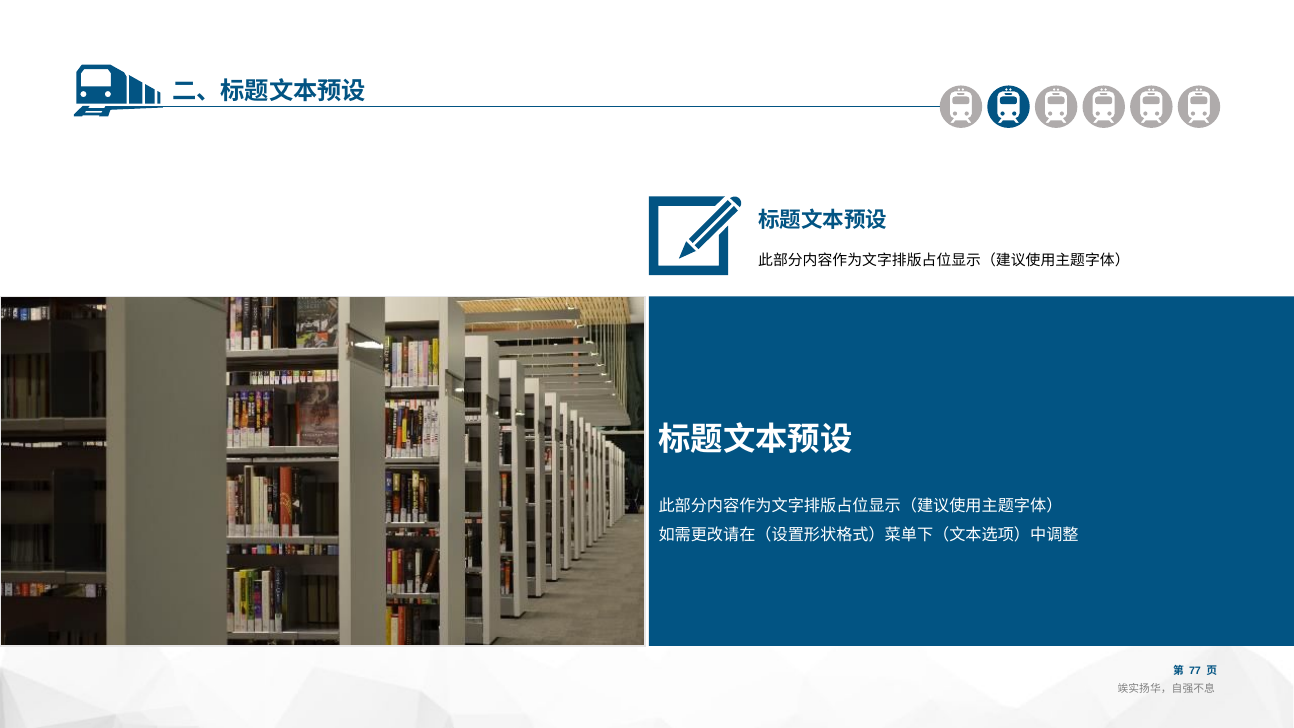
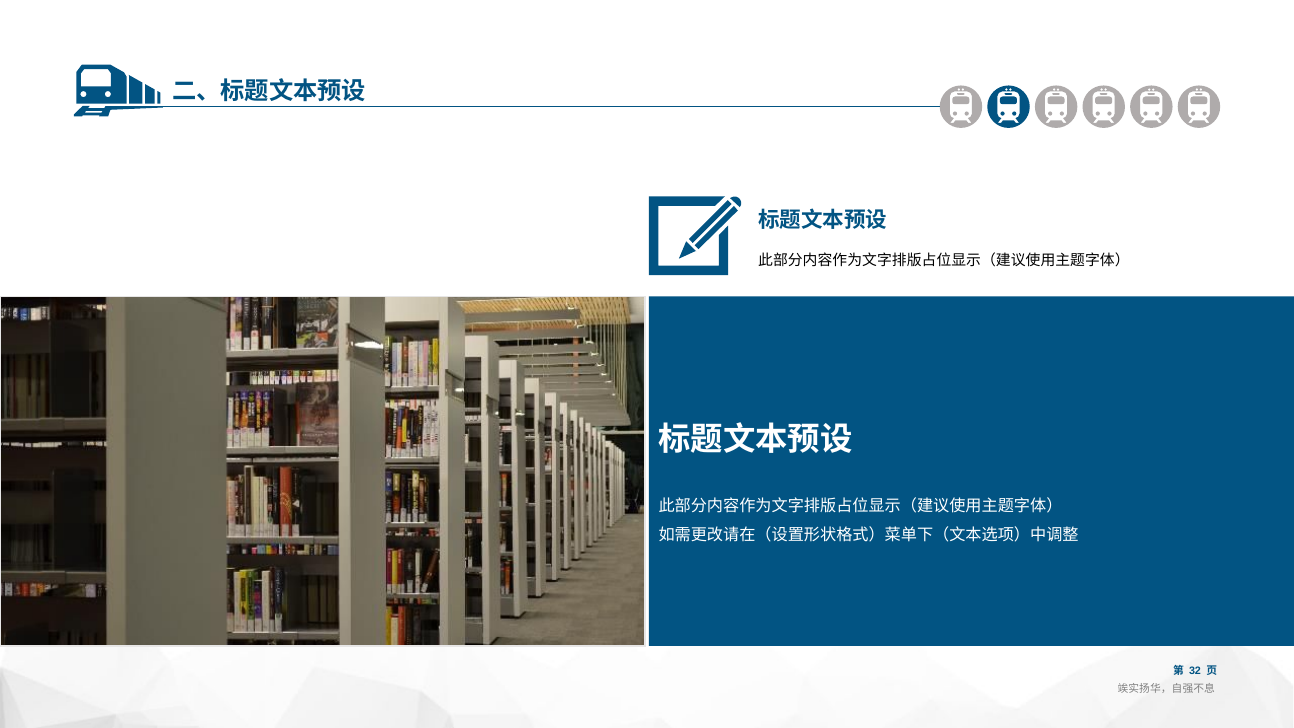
77: 77 -> 32
